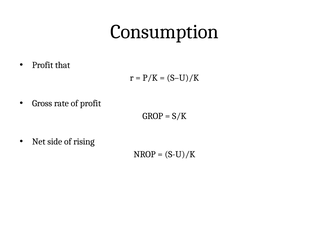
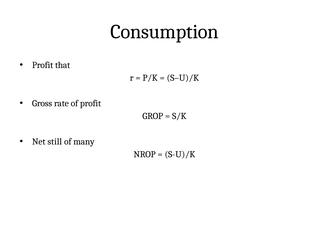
side: side -> still
rising: rising -> many
